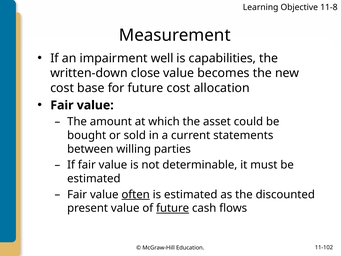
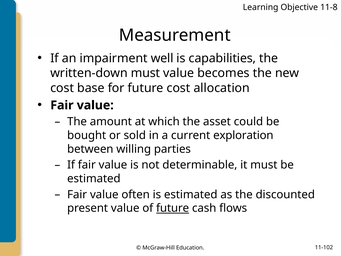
written-down close: close -> must
statements: statements -> exploration
often underline: present -> none
